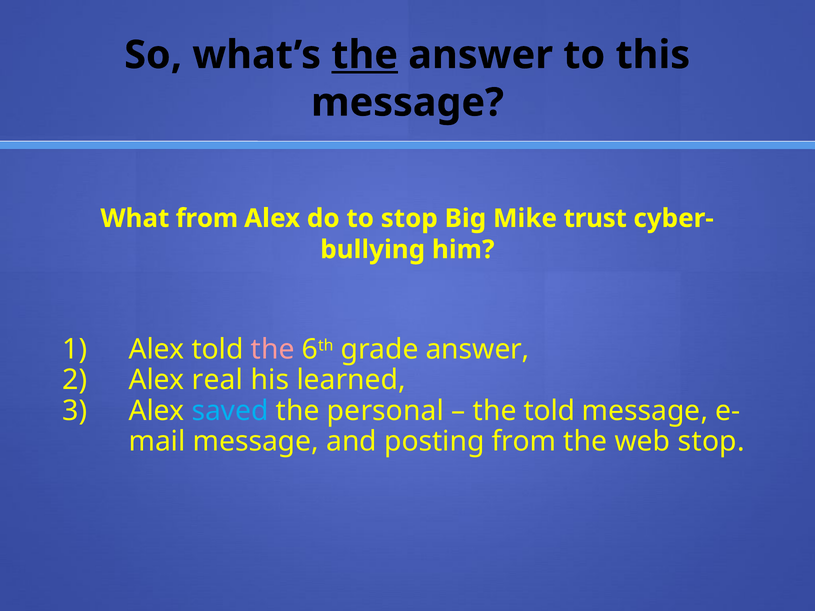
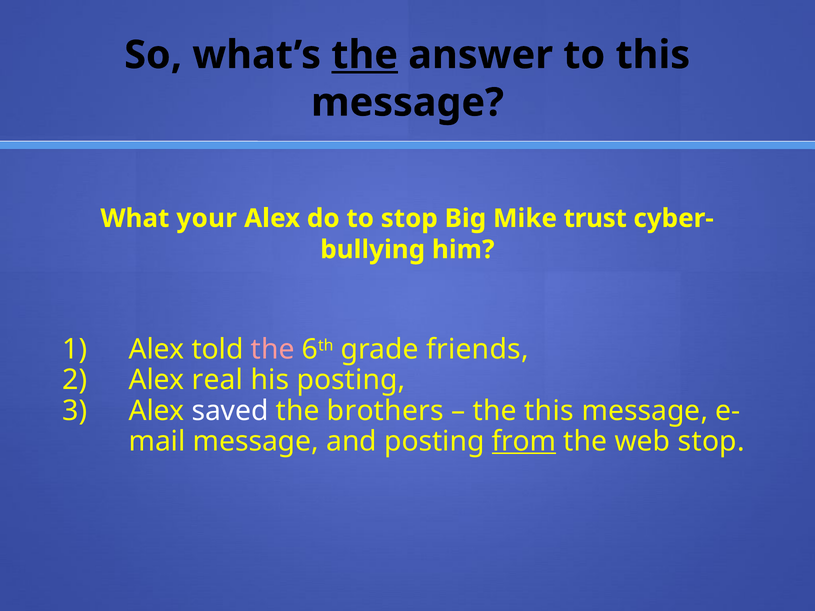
What from: from -> your
grade answer: answer -> friends
his learned: learned -> posting
saved colour: light blue -> white
personal: personal -> brothers
the told: told -> this
from at (524, 441) underline: none -> present
